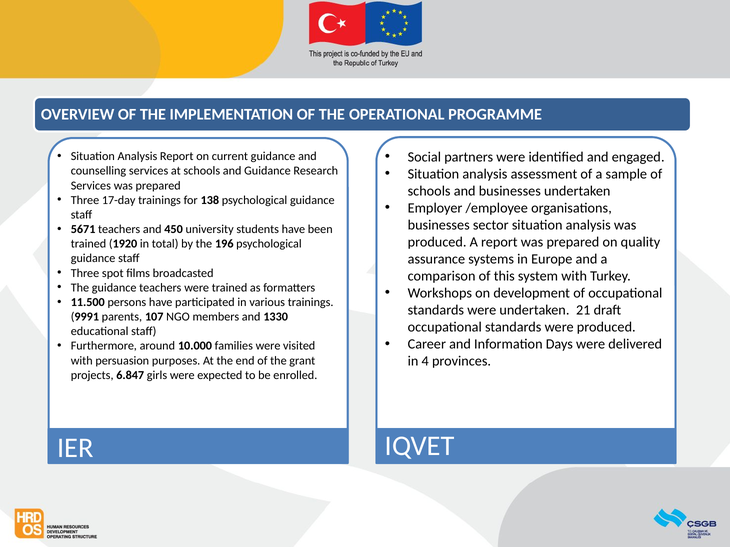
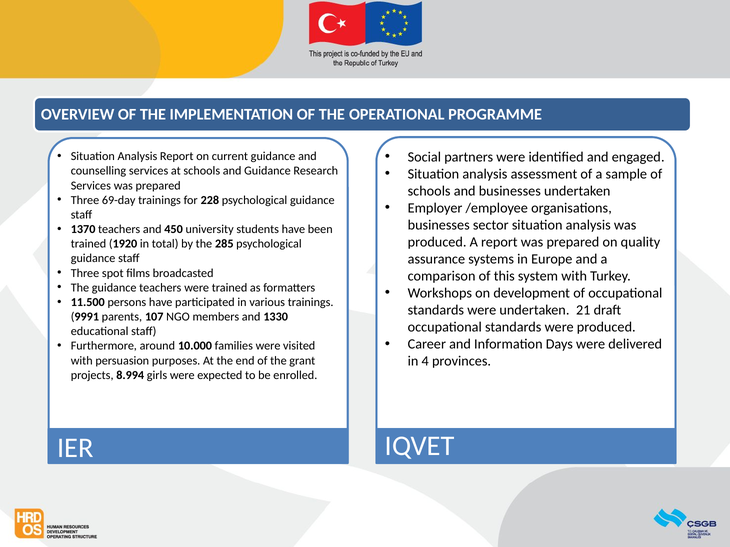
17-day: 17-day -> 69-day
138: 138 -> 228
5671: 5671 -> 1370
196: 196 -> 285
6.847: 6.847 -> 8.994
